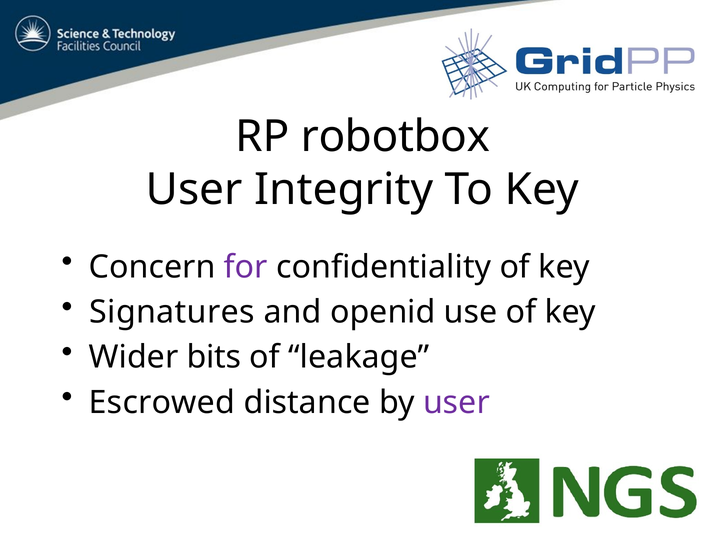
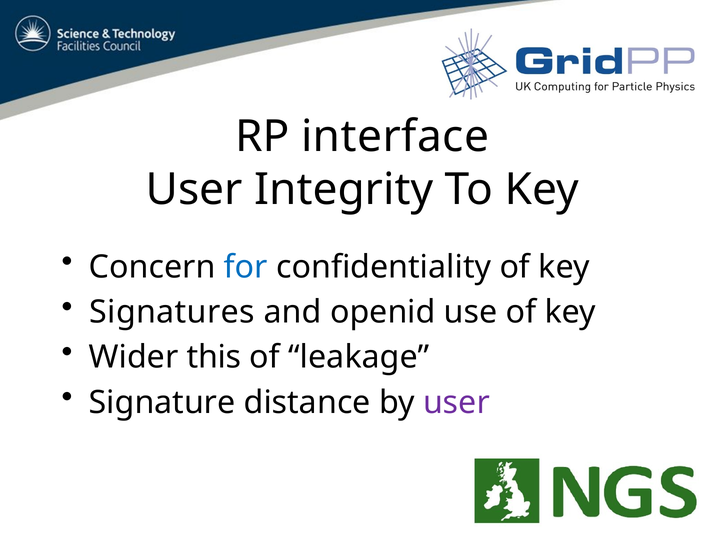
robotbox: robotbox -> interface
for colour: purple -> blue
bits: bits -> this
Escrowed: Escrowed -> Signature
